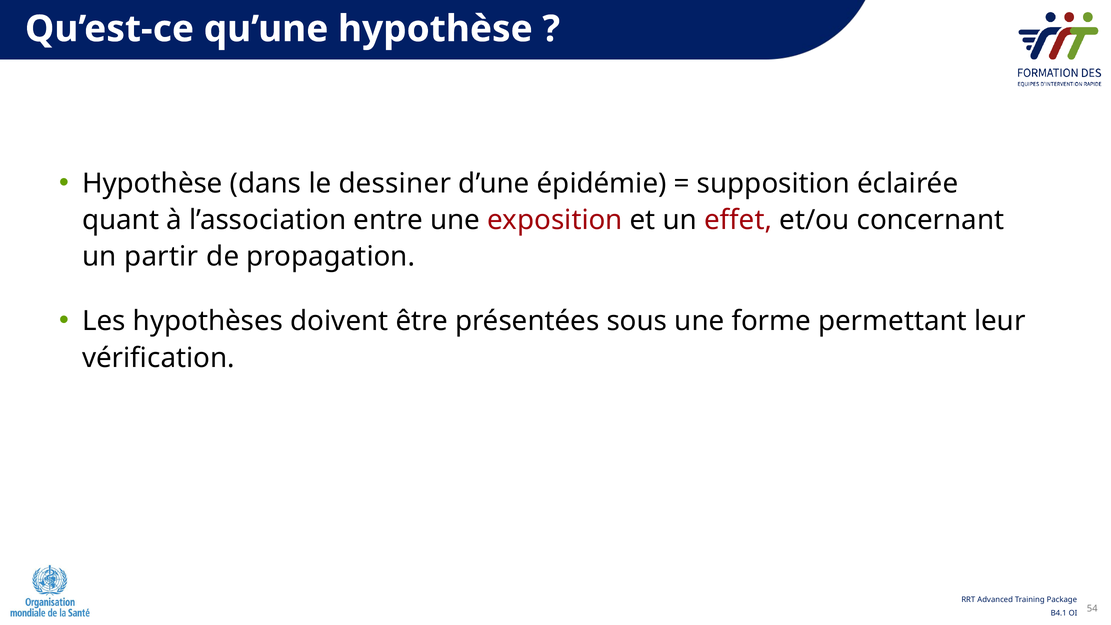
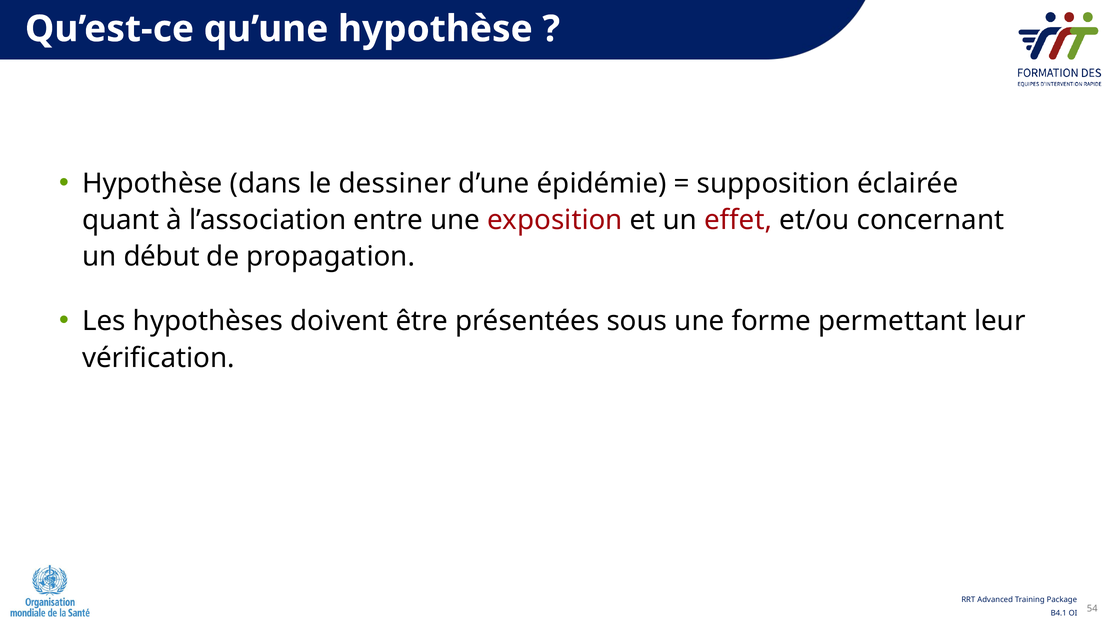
partir: partir -> début
